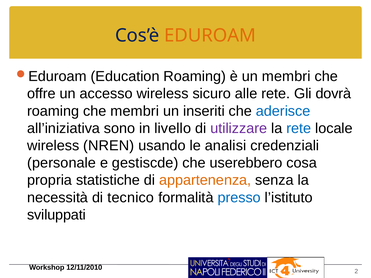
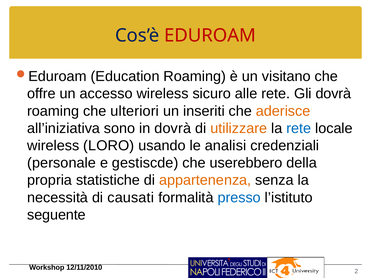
EDUROAM colour: orange -> red
un membri: membri -> visitano
che membri: membri -> ulteriori
aderisce colour: blue -> orange
in livello: livello -> dovrà
utilizzare colour: purple -> orange
NREN: NREN -> LORO
cosa: cosa -> della
tecnico: tecnico -> causati
sviluppati: sviluppati -> seguente
